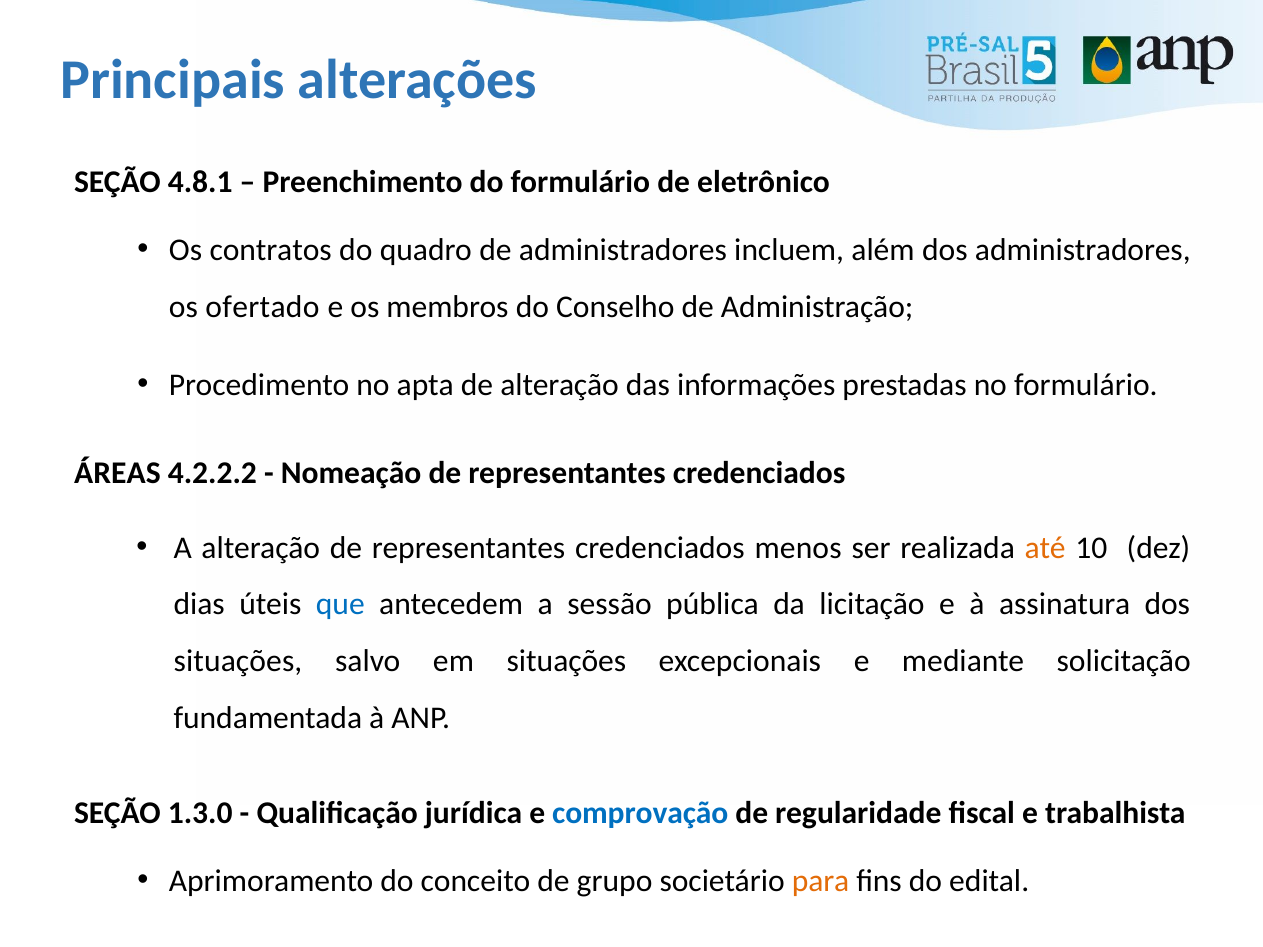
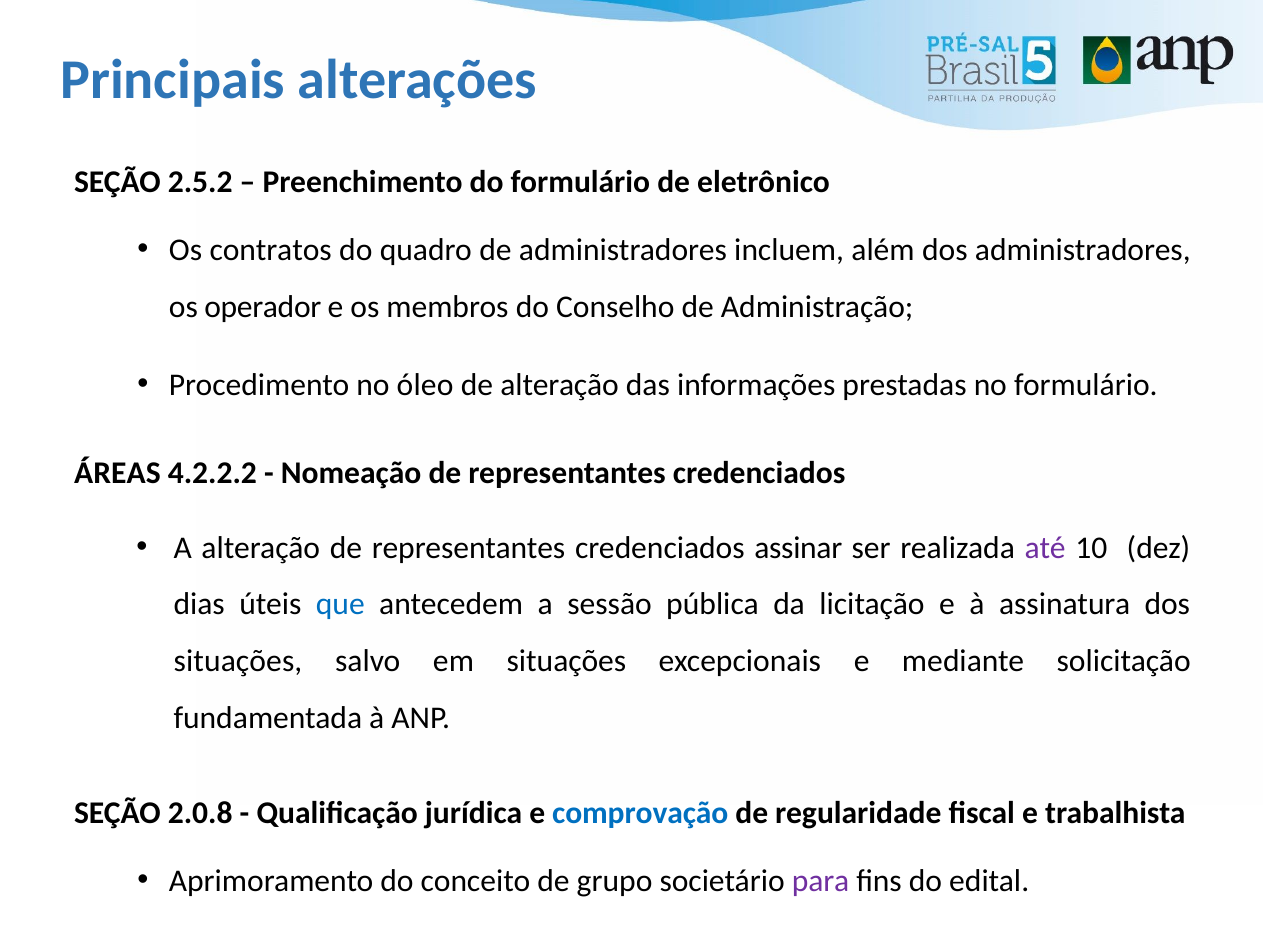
4.8.1: 4.8.1 -> 2.5.2
ofertado: ofertado -> operador
apta: apta -> óleo
menos: menos -> assinar
até colour: orange -> purple
1.3.0: 1.3.0 -> 2.0.8
para colour: orange -> purple
